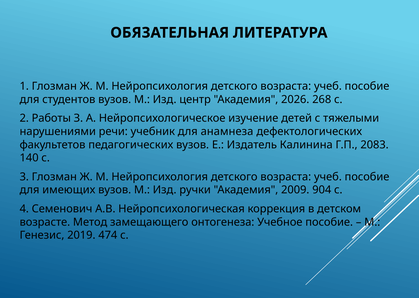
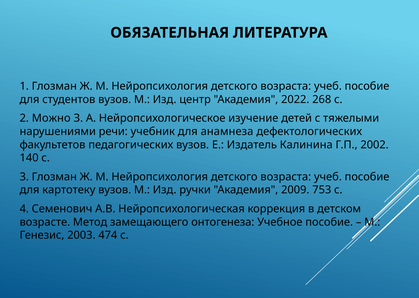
2026: 2026 -> 2022
Работы: Работы -> Можно
2083: 2083 -> 2002
имеющих: имеющих -> картотеку
904: 904 -> 753
2019: 2019 -> 2003
